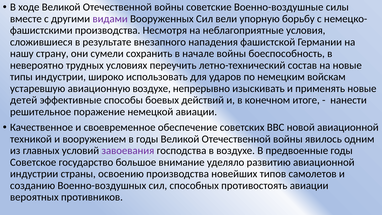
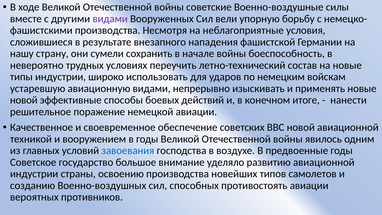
авиационную воздухе: воздухе -> видами
детей at (24, 100): детей -> новой
завоевания colour: purple -> blue
